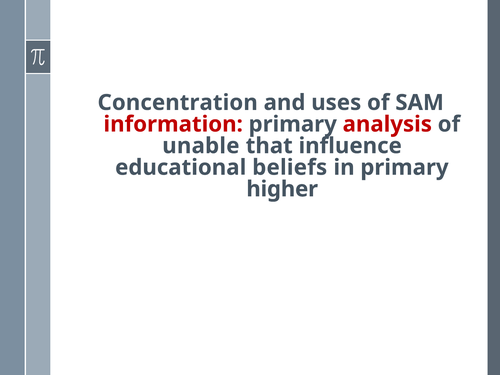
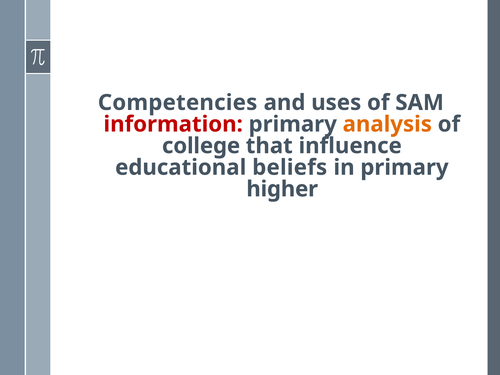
Concentration: Concentration -> Competencies
analysis colour: red -> orange
unable: unable -> college
